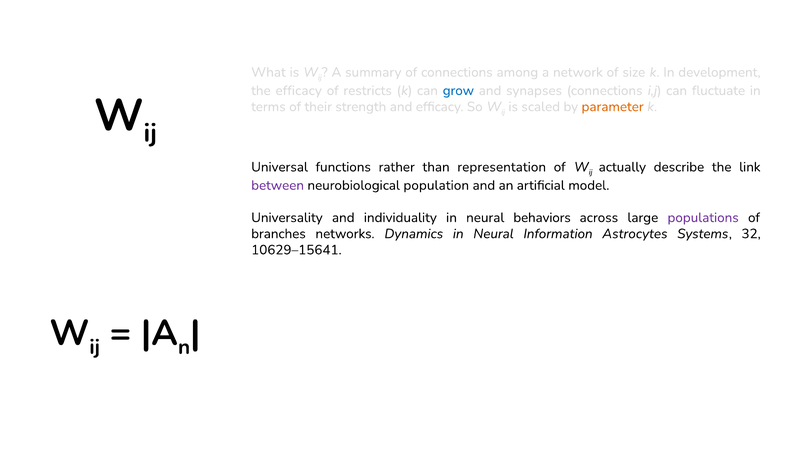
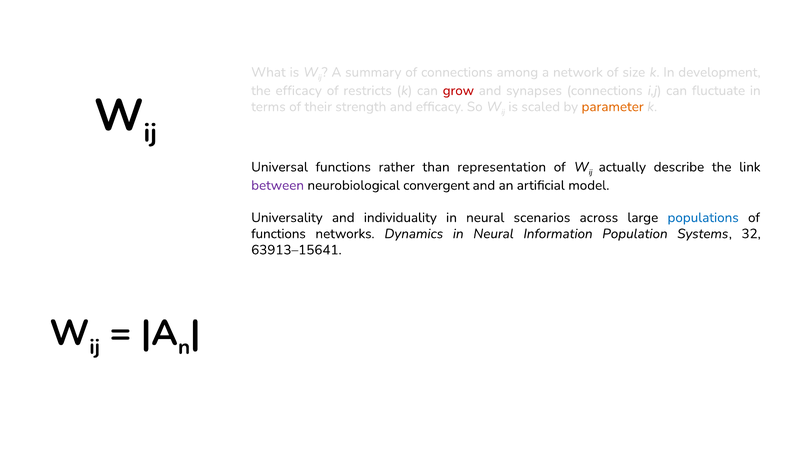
grow colour: blue -> red
population: population -> convergent
behaviors: behaviors -> scenarios
populations colour: purple -> blue
branches at (278, 234): branches -> functions
Astrocytes: Astrocytes -> Population
10629–15641: 10629–15641 -> 63913–15641
